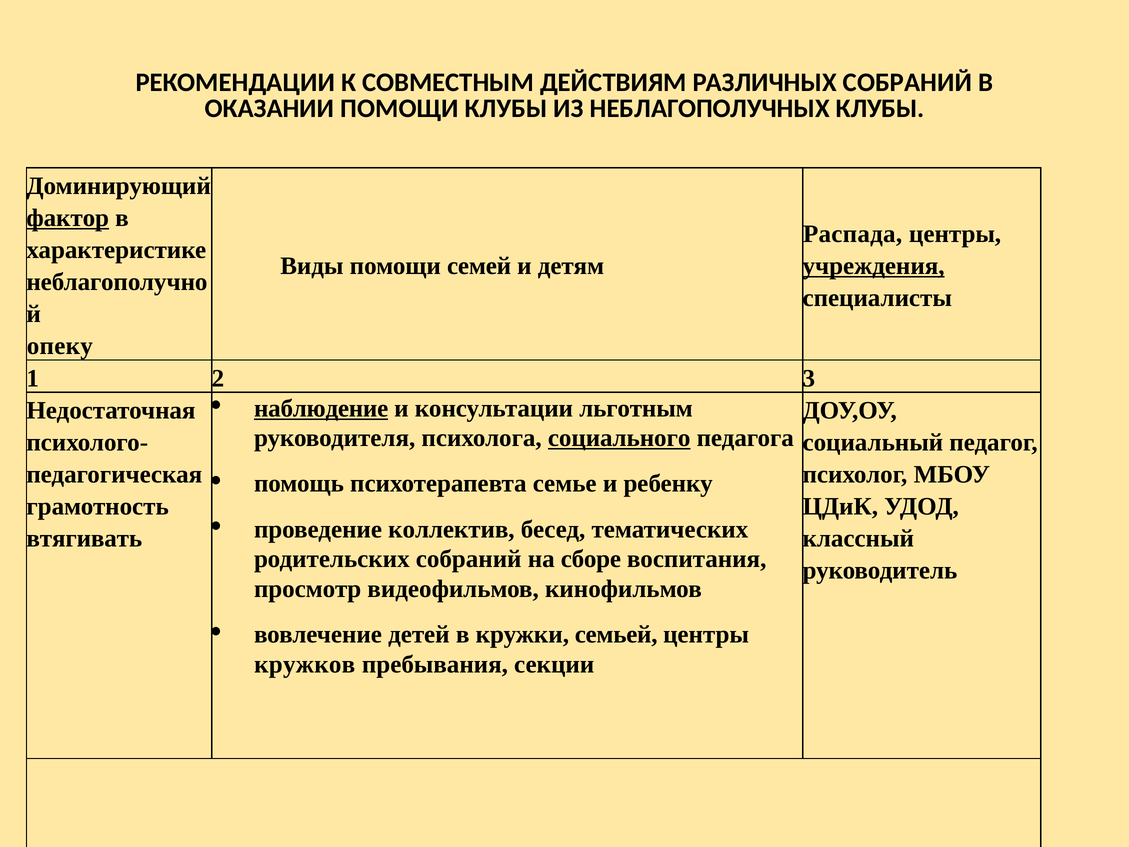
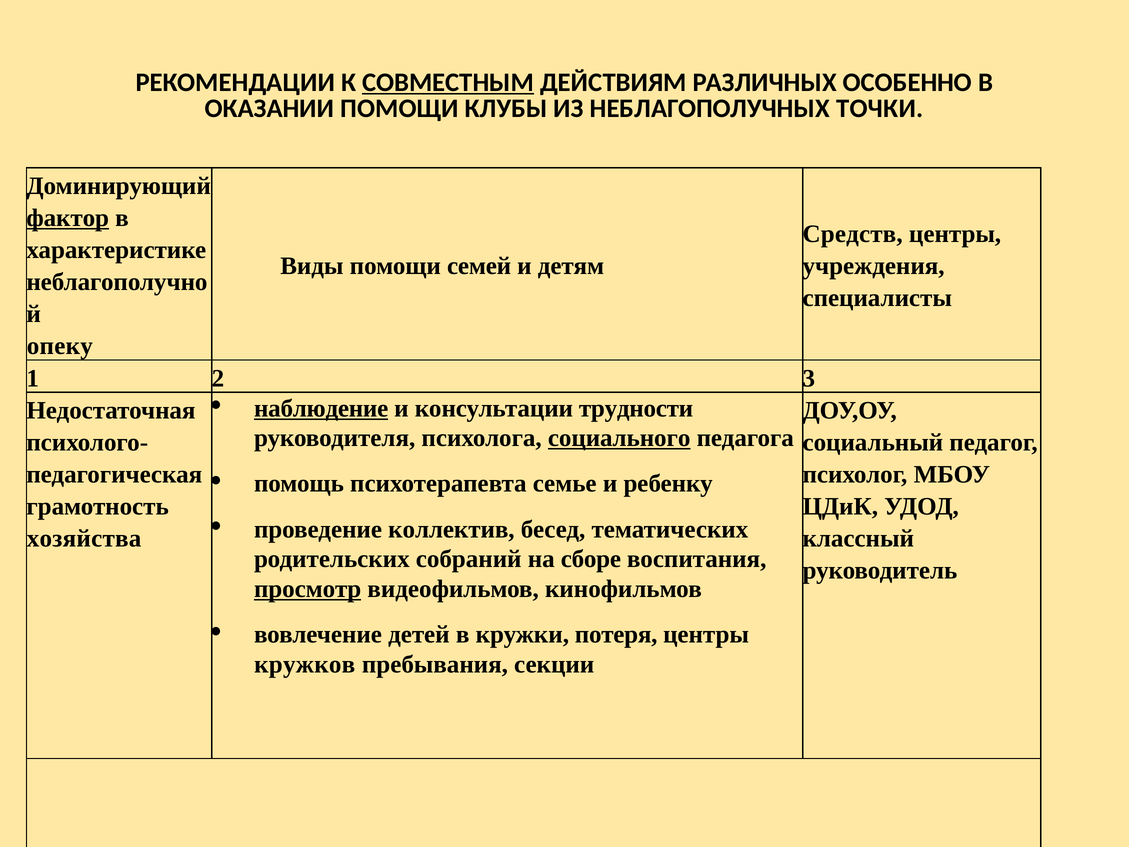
СОВМЕСТНЫМ underline: none -> present
РАЗЛИЧНЫХ СОБРАНИЙ: СОБРАНИЙ -> ОСОБЕННО
НЕБЛАГОПОЛУЧНЫХ КЛУБЫ: КЛУБЫ -> ТОЧКИ
Распада: Распада -> Средств
учреждения underline: present -> none
льготным: льготным -> трудности
втягивать: втягивать -> хозяйства
просмотр underline: none -> present
семьей: семьей -> потеря
